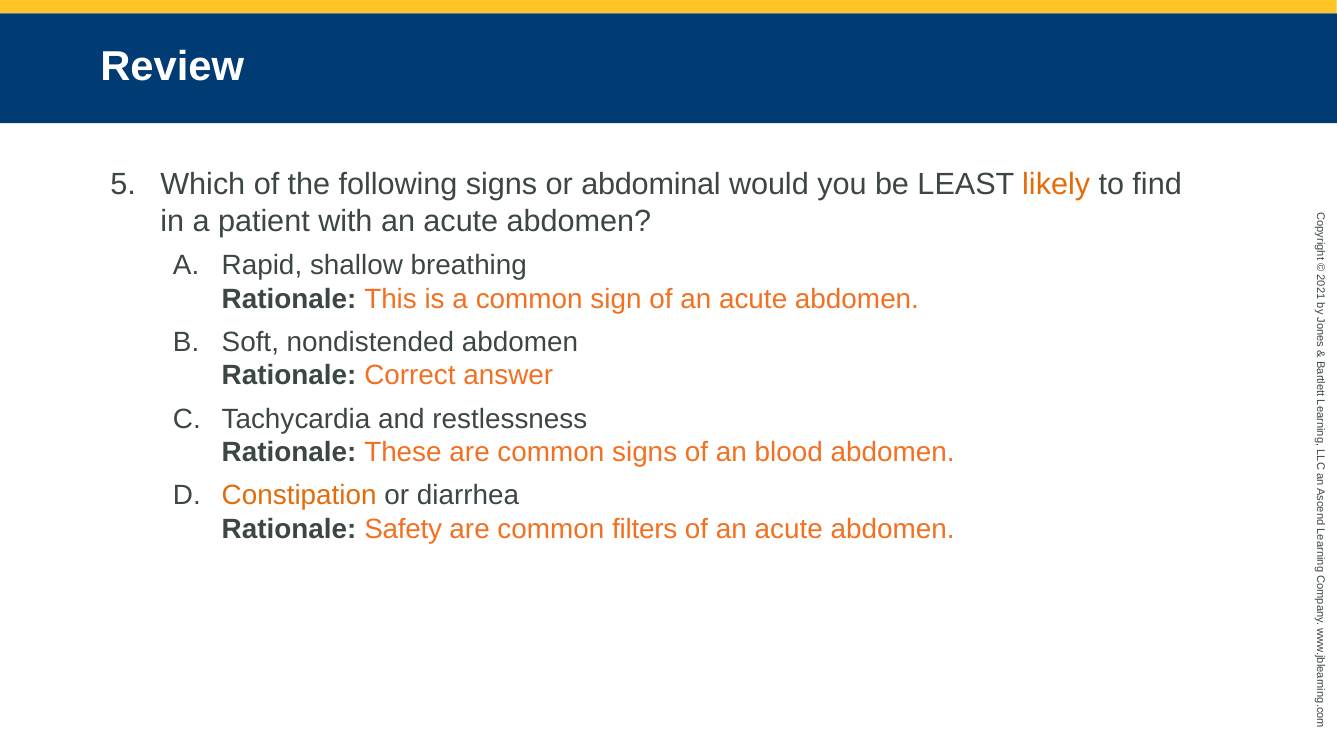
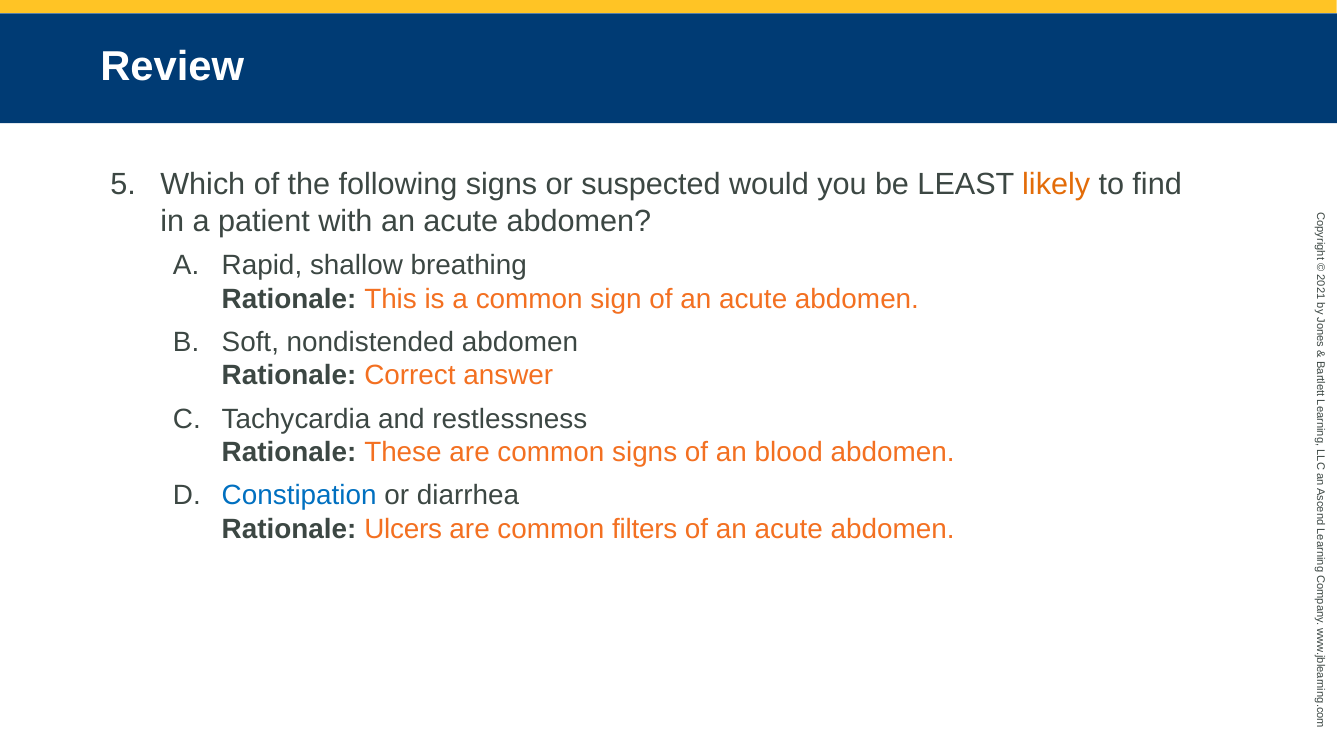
abdominal: abdominal -> suspected
Constipation colour: orange -> blue
Safety: Safety -> Ulcers
